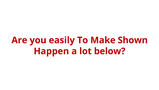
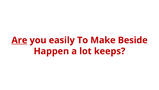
Are underline: none -> present
Shown: Shown -> Beside
below: below -> keeps
